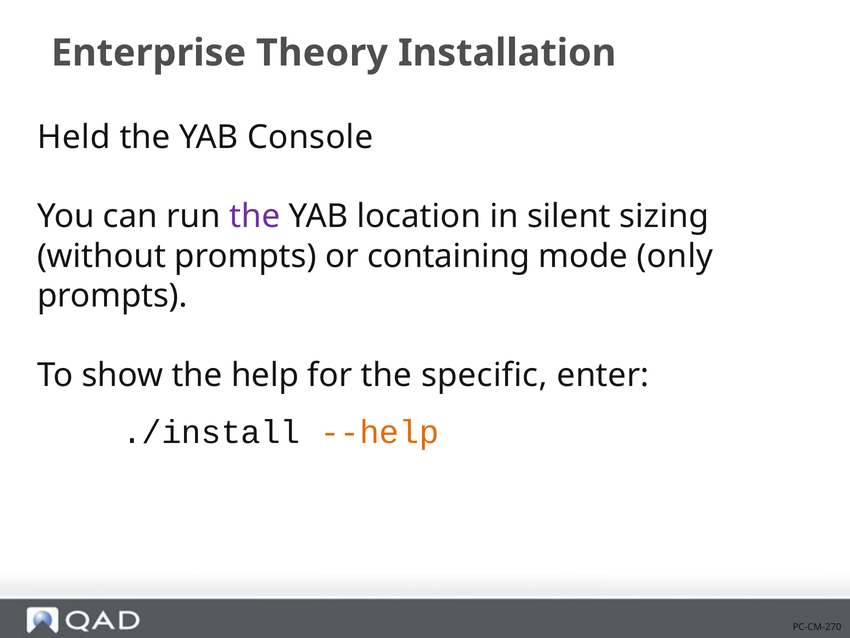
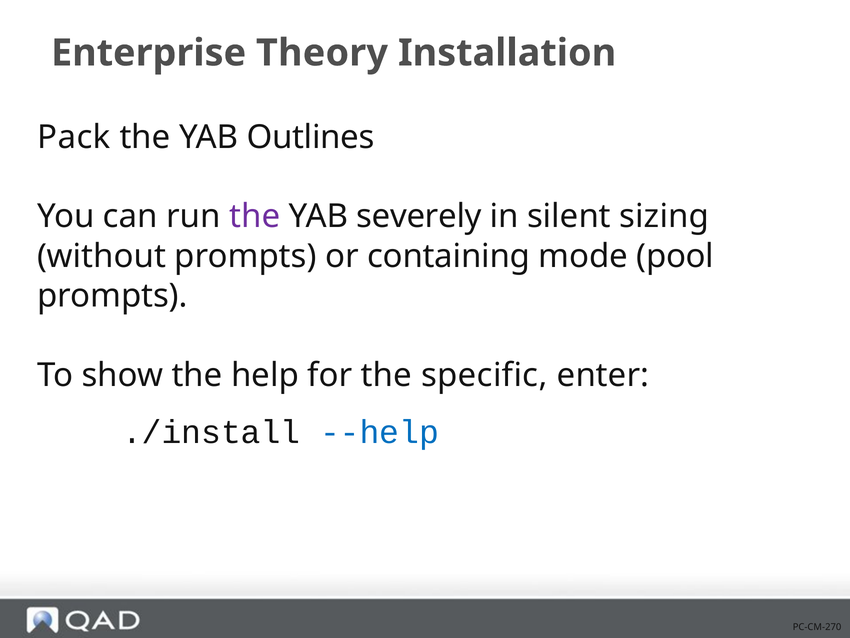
Held: Held -> Pack
Console: Console -> Outlines
location: location -> severely
only: only -> pool
--help colour: orange -> blue
